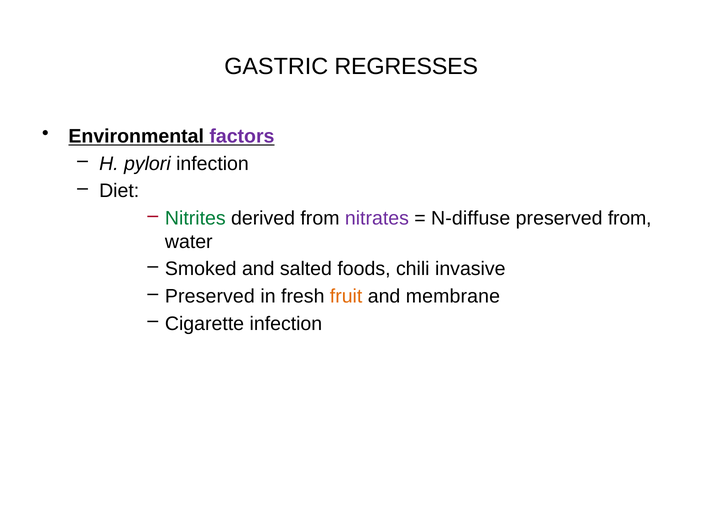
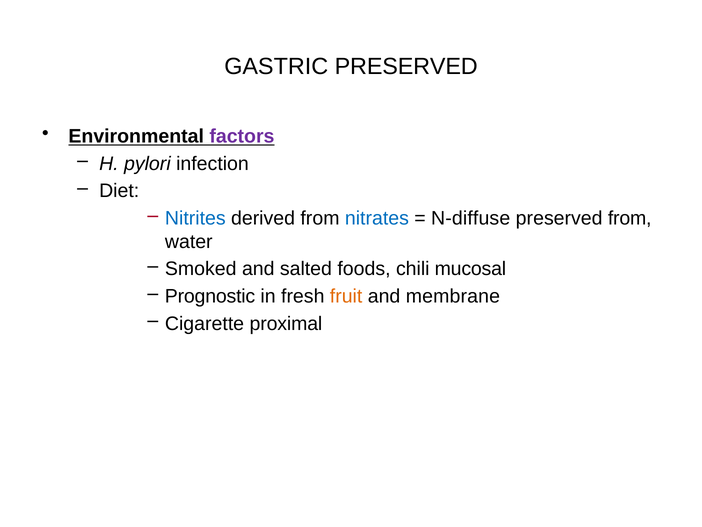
GASTRIC REGRESSES: REGRESSES -> PRESERVED
Nitrites colour: green -> blue
nitrates colour: purple -> blue
invasive: invasive -> mucosal
Preserved at (210, 296): Preserved -> Prognostic
Cigarette infection: infection -> proximal
